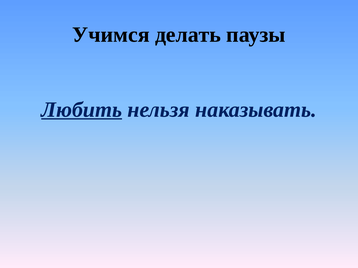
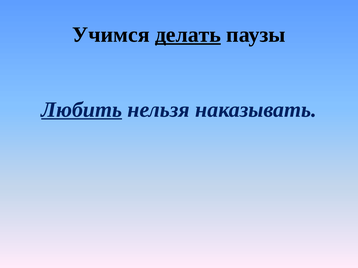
делать underline: none -> present
